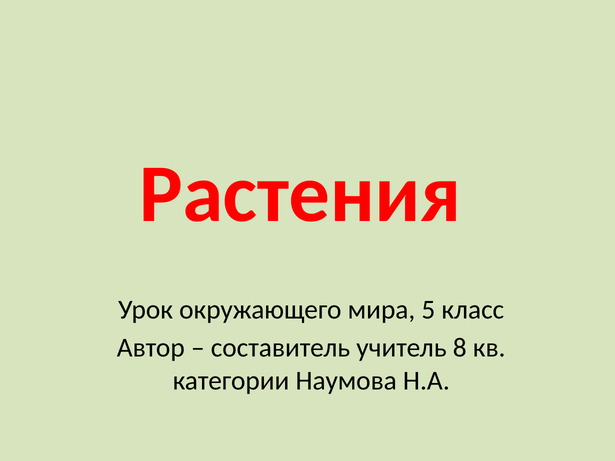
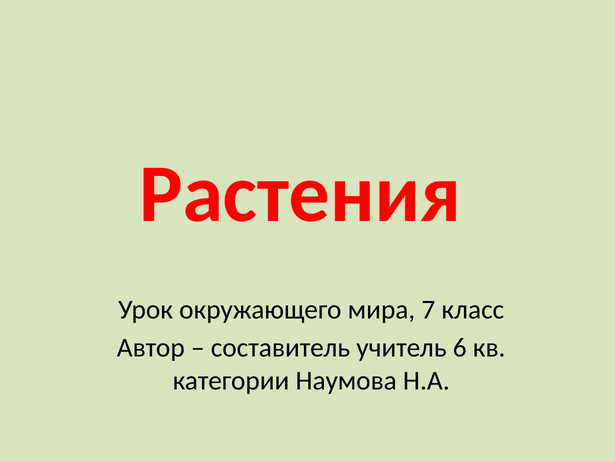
5: 5 -> 7
8: 8 -> 6
